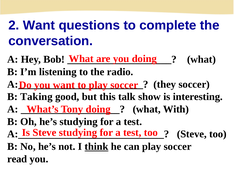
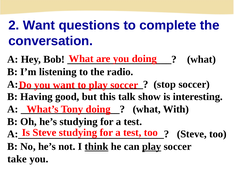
they: they -> stop
Taking: Taking -> Having
play at (152, 147) underline: none -> present
read: read -> take
